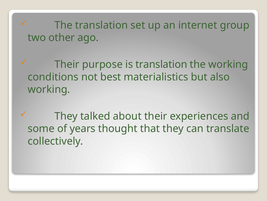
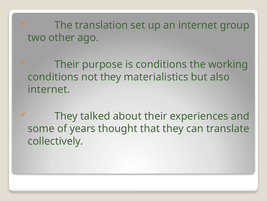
is translation: translation -> conditions
not best: best -> they
working at (49, 89): working -> internet
